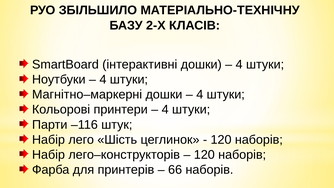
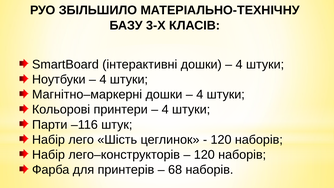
2-Х: 2-Х -> 3-Х
66: 66 -> 68
